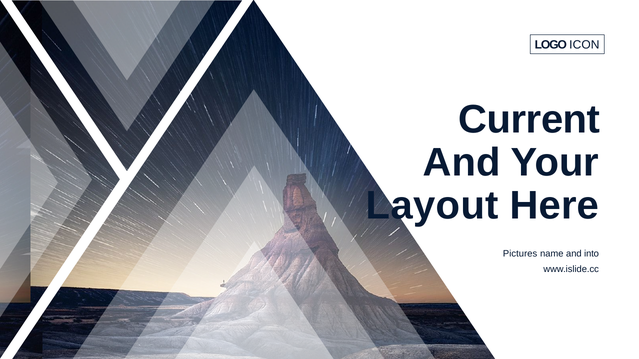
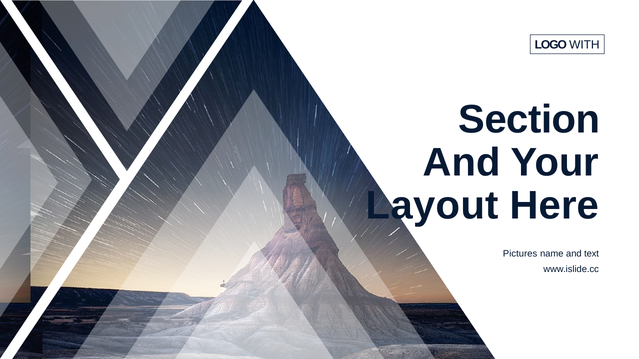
ICON: ICON -> WITH
Current: Current -> Section
into: into -> text
